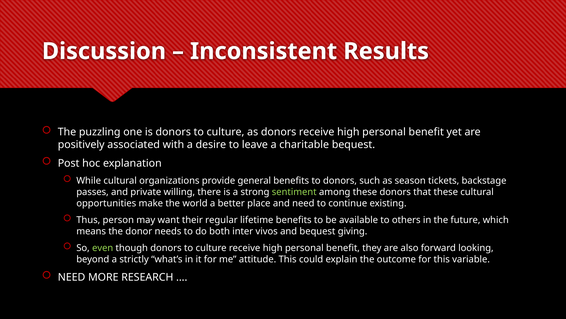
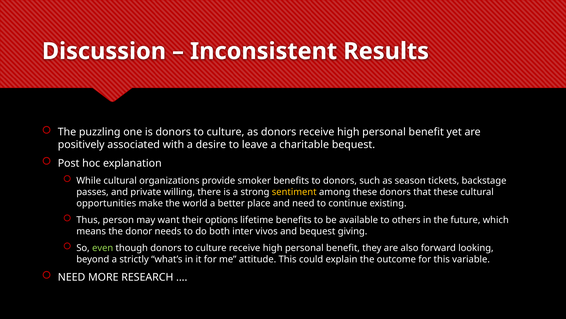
general: general -> smoker
sentiment colour: light green -> yellow
regular: regular -> options
